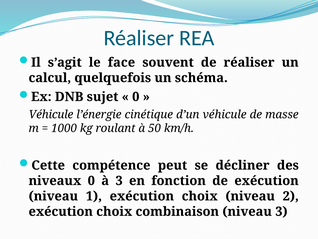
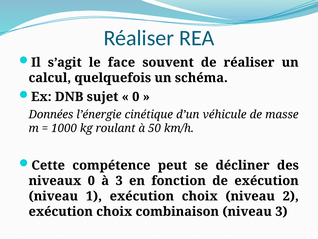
Véhicule at (51, 114): Véhicule -> Données
